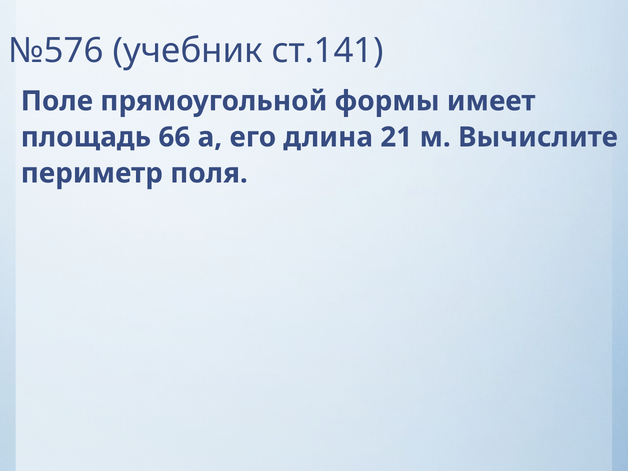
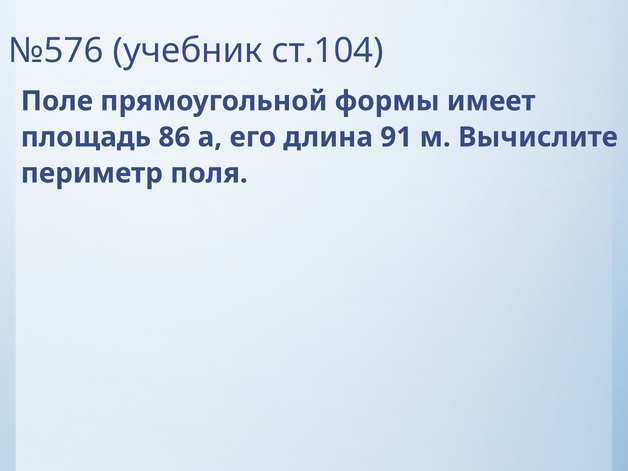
ст.141: ст.141 -> ст.104
66: 66 -> 86
21: 21 -> 91
